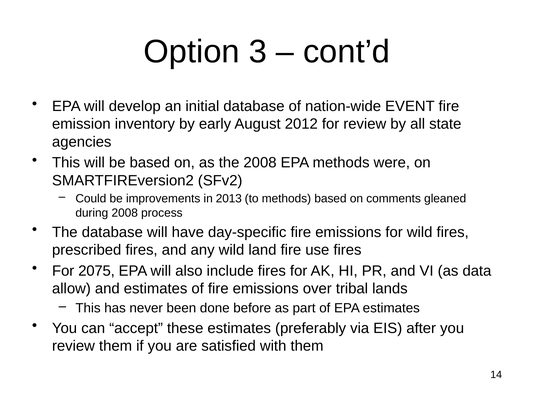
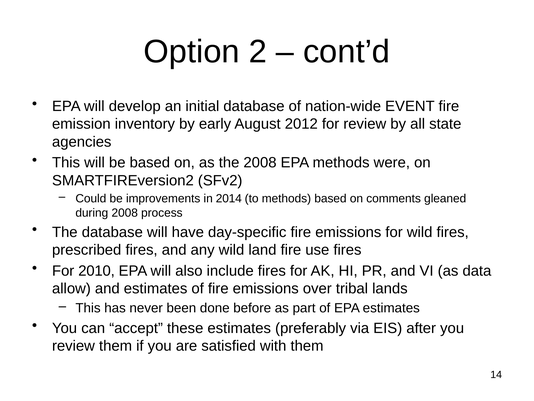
3: 3 -> 2
2013: 2013 -> 2014
2075: 2075 -> 2010
